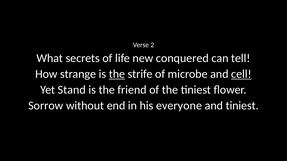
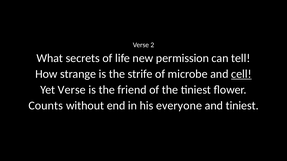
conquered: conquered -> permission
the at (117, 74) underline: present -> none
Yet Stand: Stand -> Verse
Sorrow: Sorrow -> Counts
